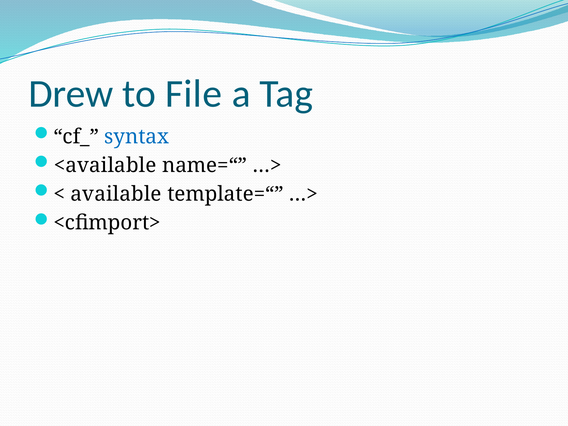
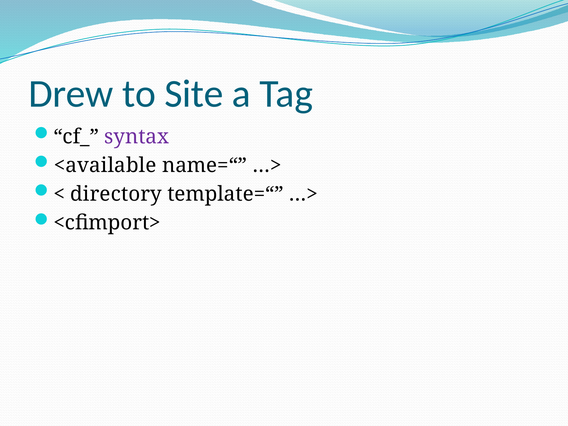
File: File -> Site
syntax colour: blue -> purple
available: available -> directory
